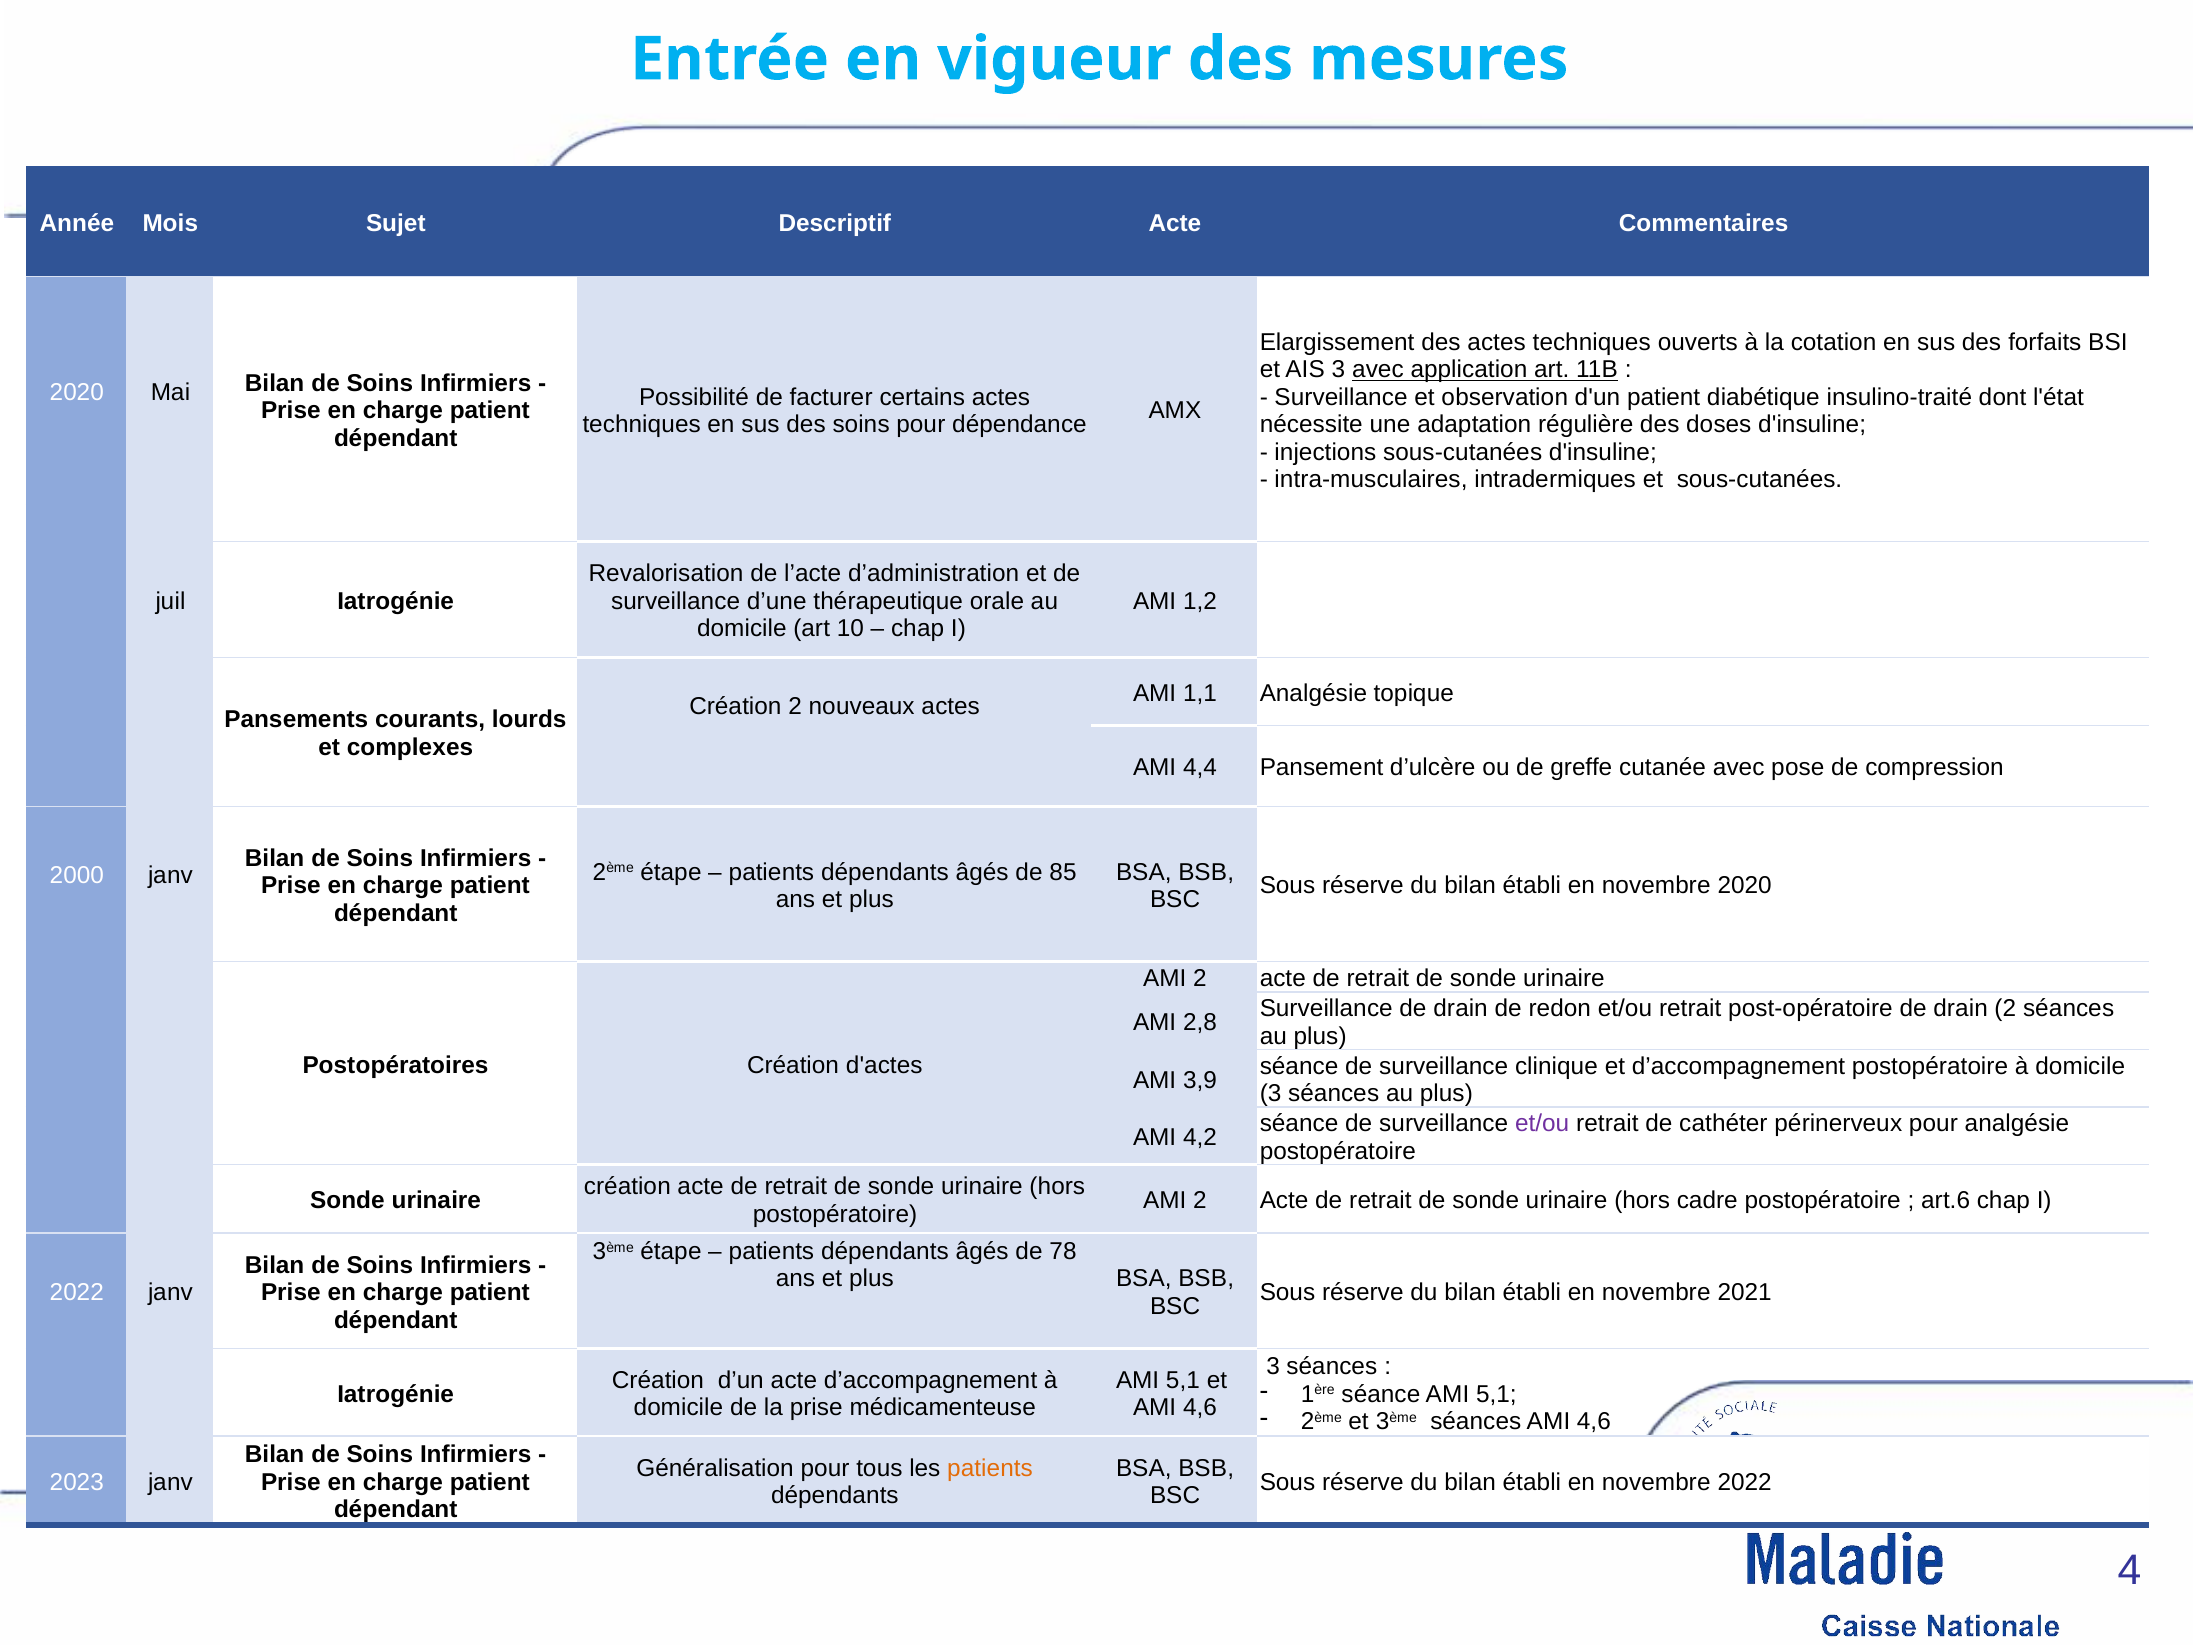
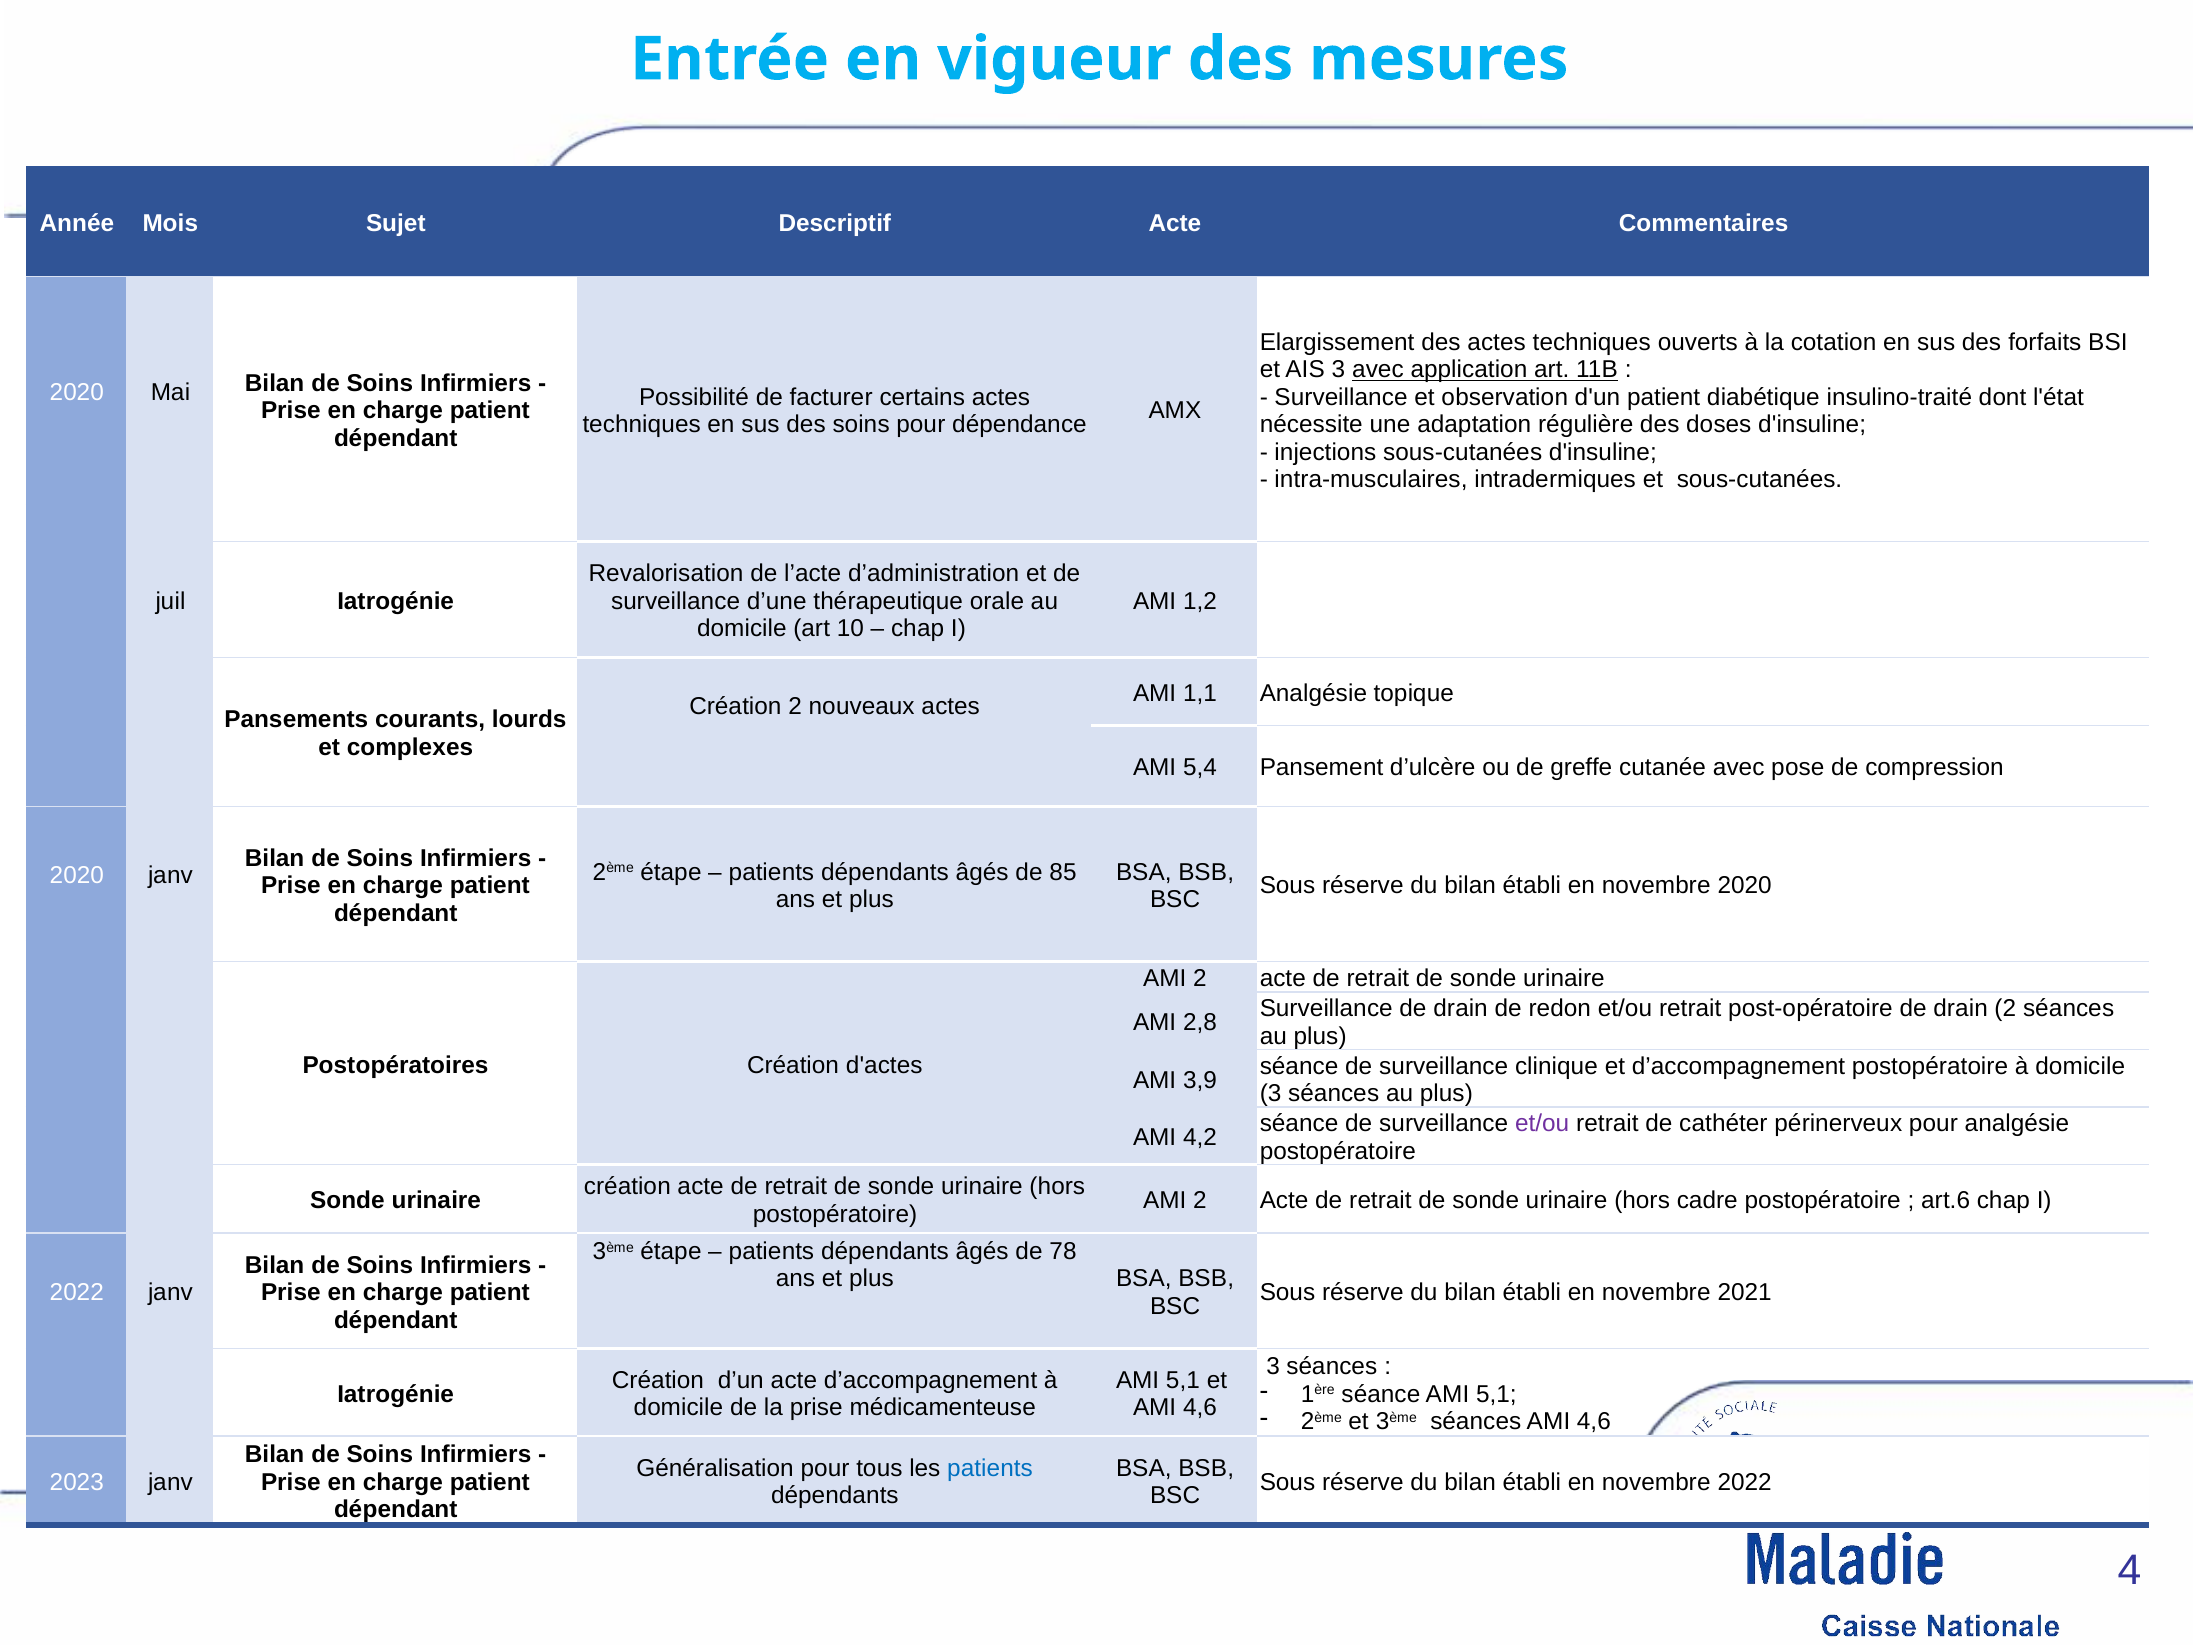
4,4: 4,4 -> 5,4
2000 at (77, 875): 2000 -> 2020
patients at (990, 1468) colour: orange -> blue
